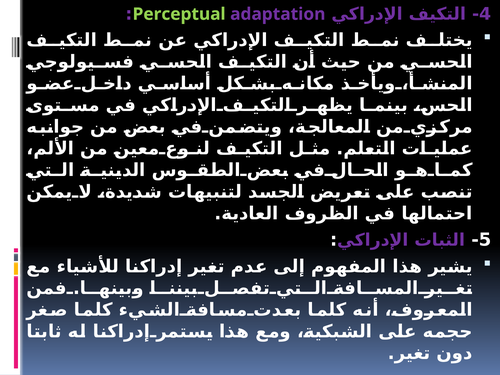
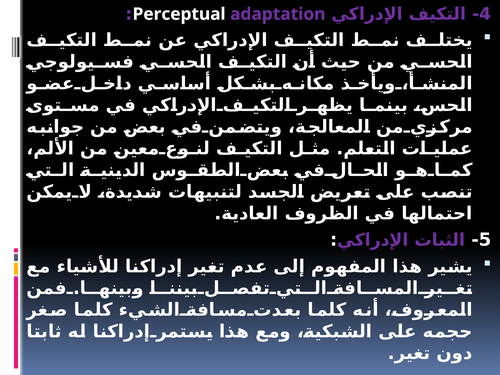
Perceptual colour: light green -> white
